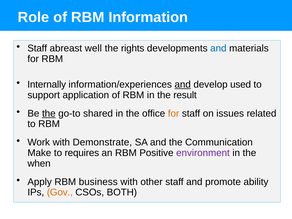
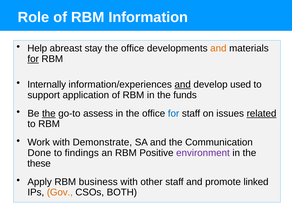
Staff at (37, 48): Staff -> Help
well: well -> stay
rights at (133, 48): rights -> office
and at (218, 48) colour: blue -> orange
for at (33, 59) underline: none -> present
result: result -> funds
shared: shared -> assess
for at (174, 113) colour: orange -> blue
related underline: none -> present
Make: Make -> Done
requires: requires -> findings
when: when -> these
ability: ability -> linked
